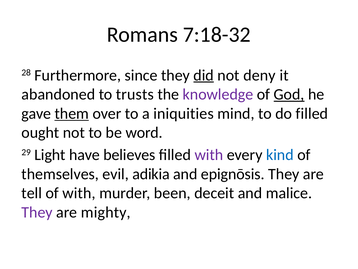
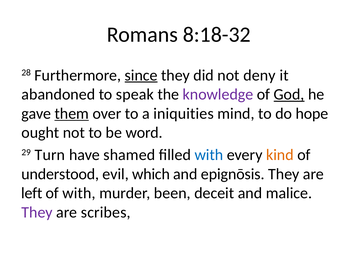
7:18-32: 7:18-32 -> 8:18-32
since underline: none -> present
did underline: present -> none
trusts: trusts -> speak
do filled: filled -> hope
Light: Light -> Turn
believes: believes -> shamed
with at (209, 155) colour: purple -> blue
kind colour: blue -> orange
themselves: themselves -> understood
adikia: adikia -> which
tell: tell -> left
mighty: mighty -> scribes
